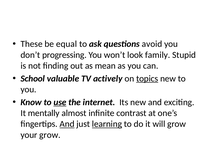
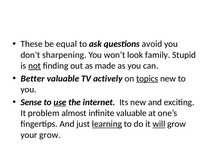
progressing: progressing -> sharpening
not underline: none -> present
mean: mean -> made
School: School -> Better
Know: Know -> Sense
mentally: mentally -> problem
infinite contrast: contrast -> valuable
And at (67, 124) underline: present -> none
will underline: none -> present
